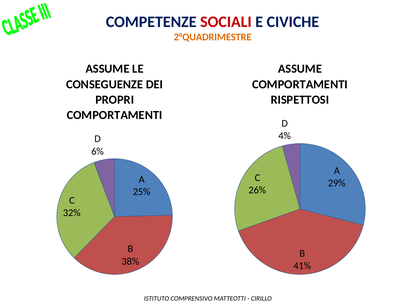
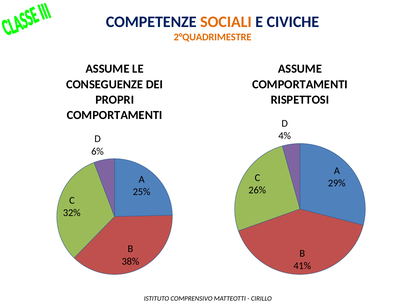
SOCIALI colour: red -> orange
